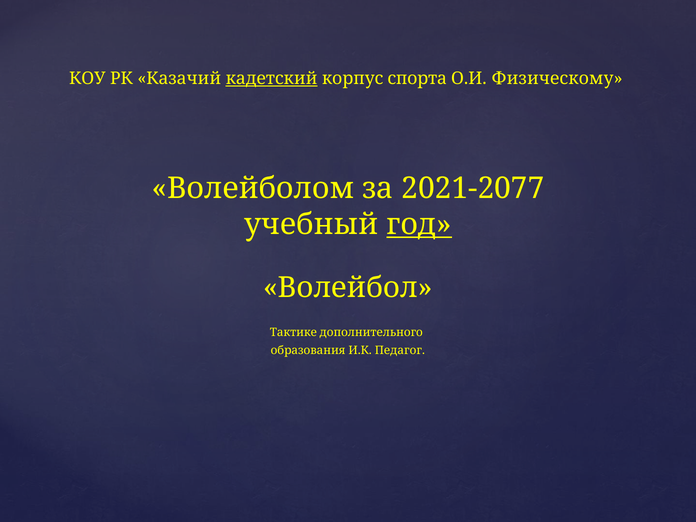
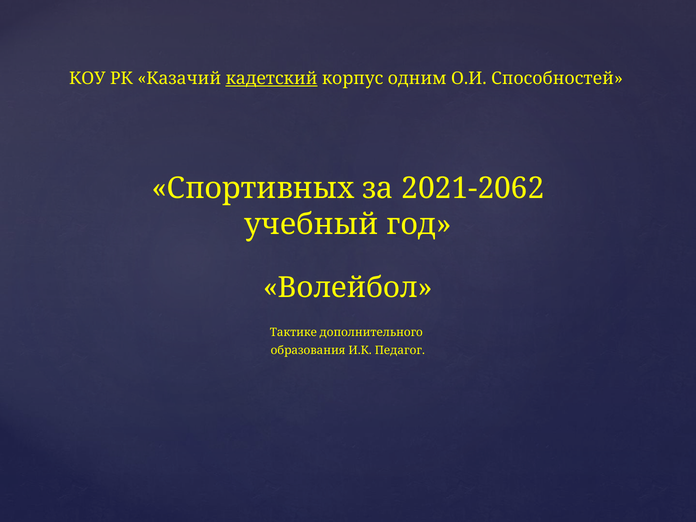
спорта: спорта -> одним
Физическому: Физическому -> Способностей
Волейболом: Волейболом -> Спортивных
2021-2077: 2021-2077 -> 2021-2062
год underline: present -> none
